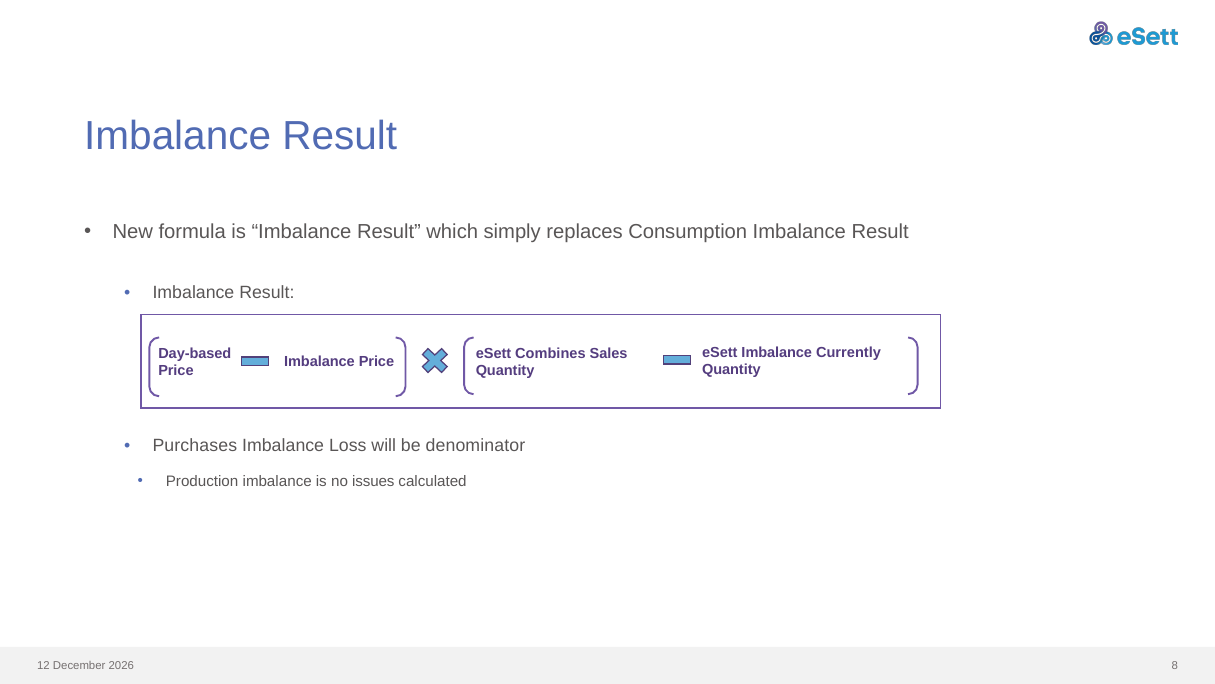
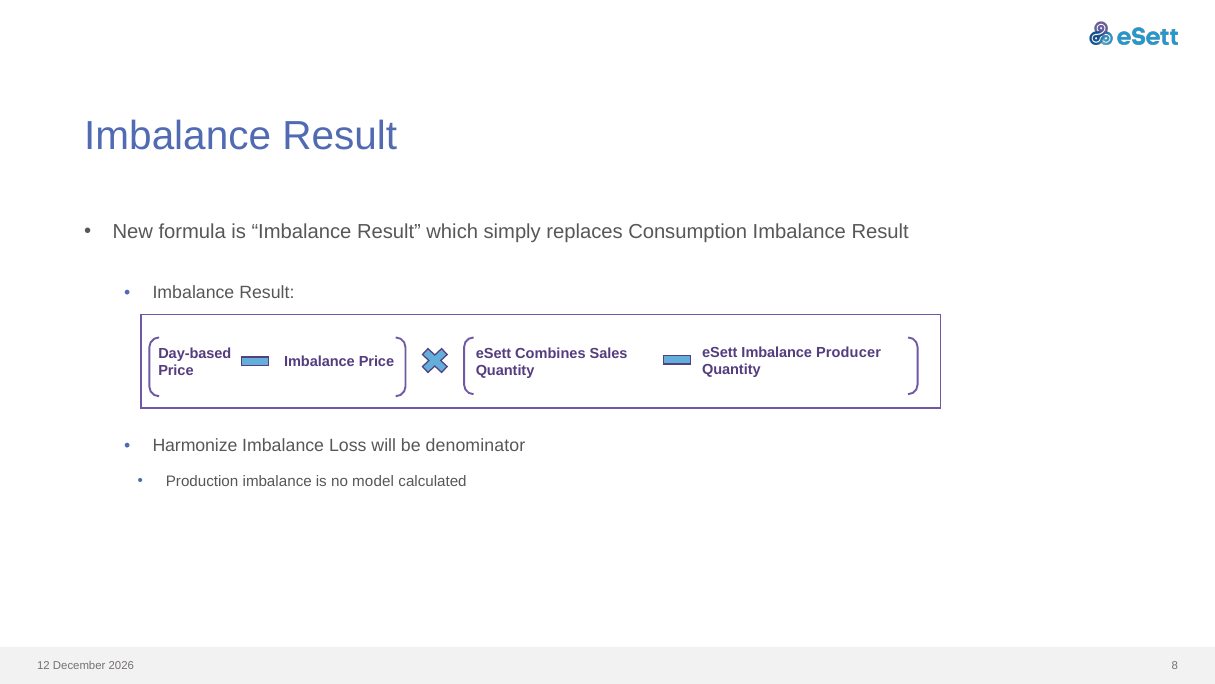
Currently: Currently -> Producer
Purchases: Purchases -> Harmonize
issues: issues -> model
